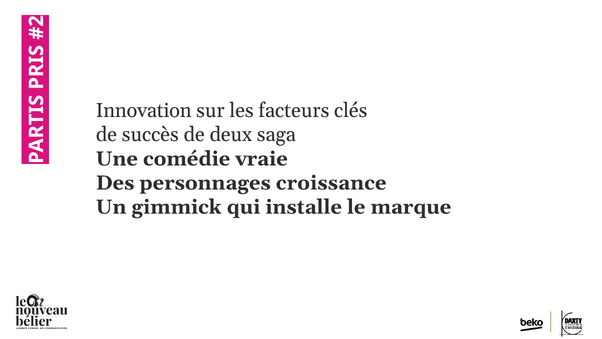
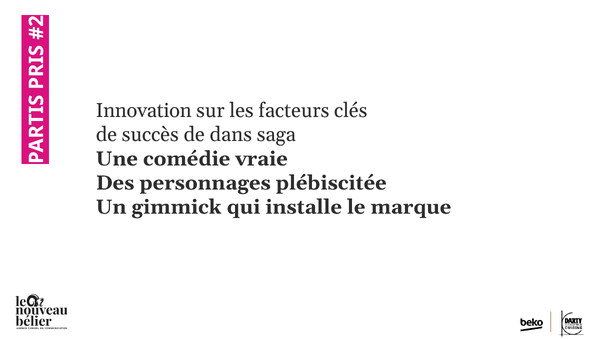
deux: deux -> dans
croissance: croissance -> plébiscitée
